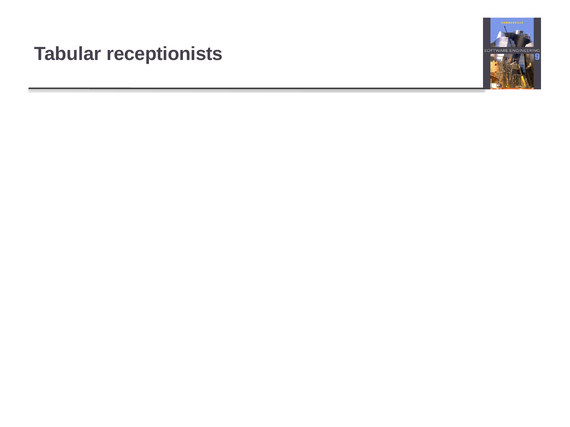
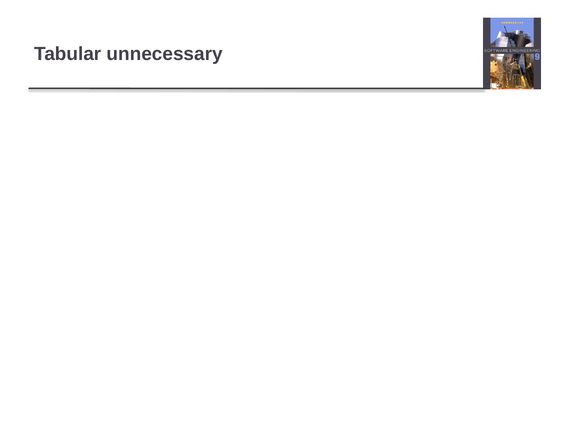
receptionists: receptionists -> unnecessary
